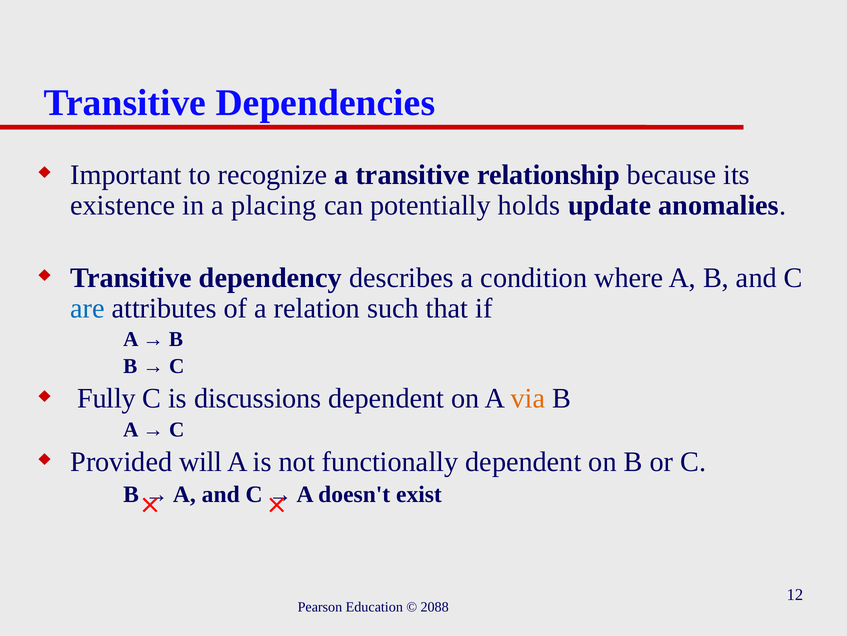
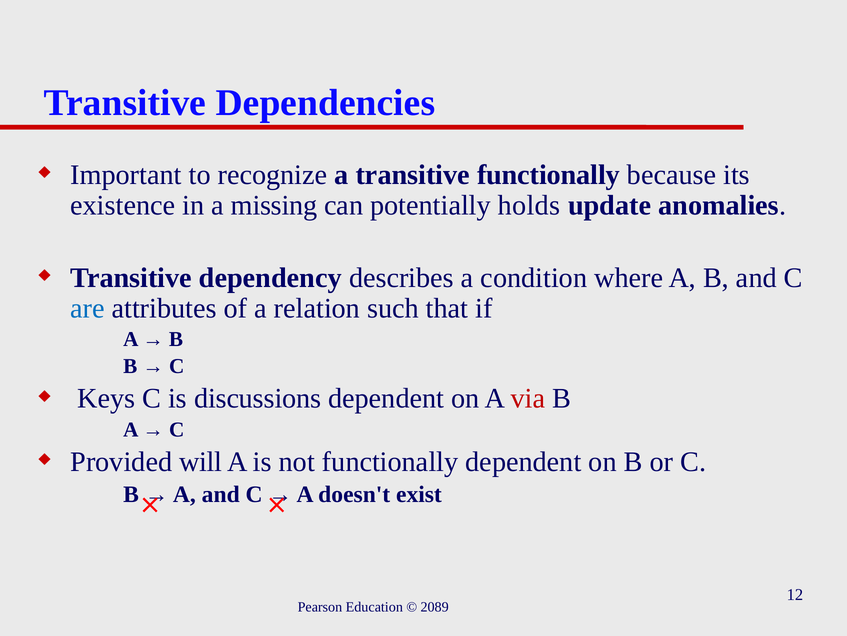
transitive relationship: relationship -> functionally
placing: placing -> missing
Fully: Fully -> Keys
via colour: orange -> red
2088: 2088 -> 2089
